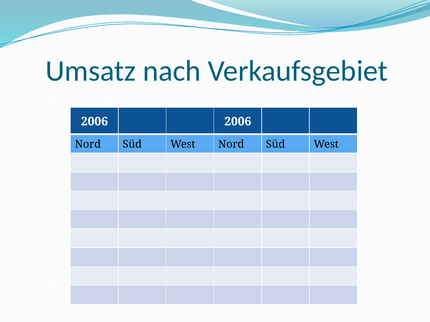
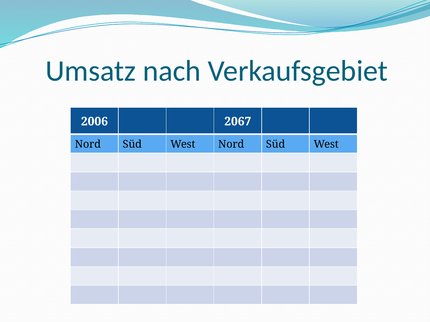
2006 2006: 2006 -> 2067
